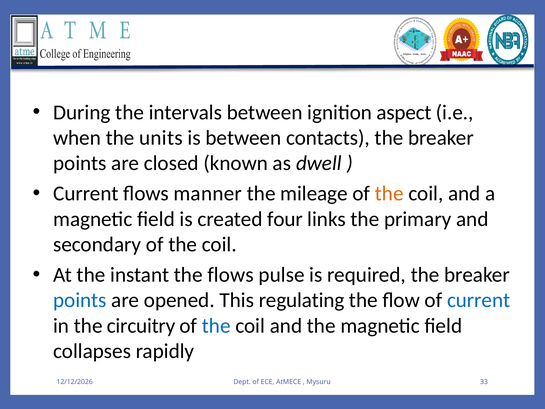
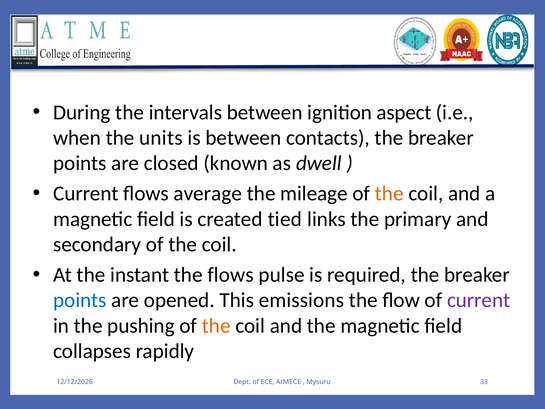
manner: manner -> average
four: four -> tied
regulating: regulating -> emissions
current at (479, 300) colour: blue -> purple
circuitry: circuitry -> pushing
the at (216, 326) colour: blue -> orange
